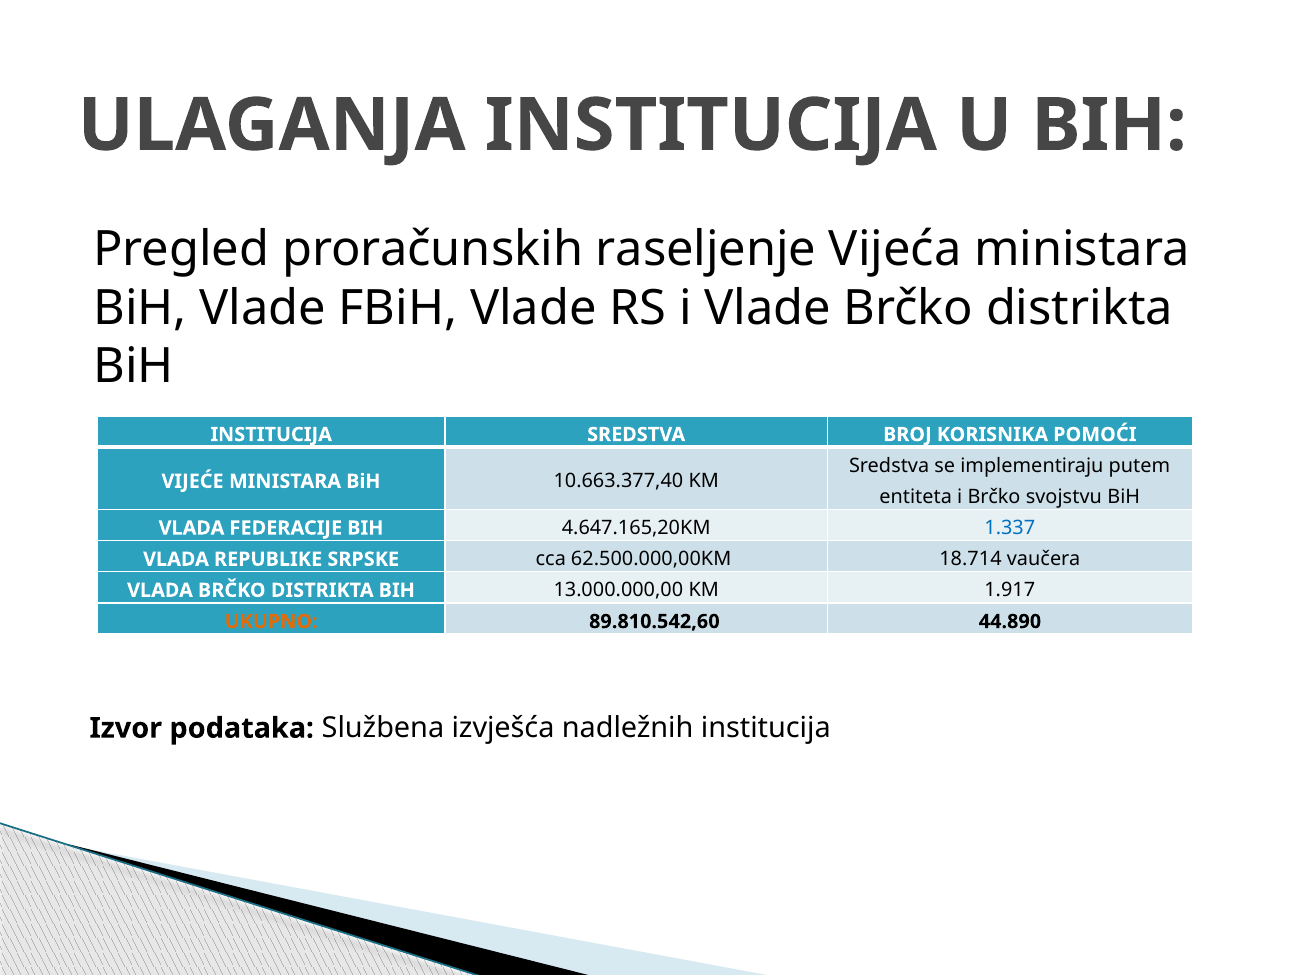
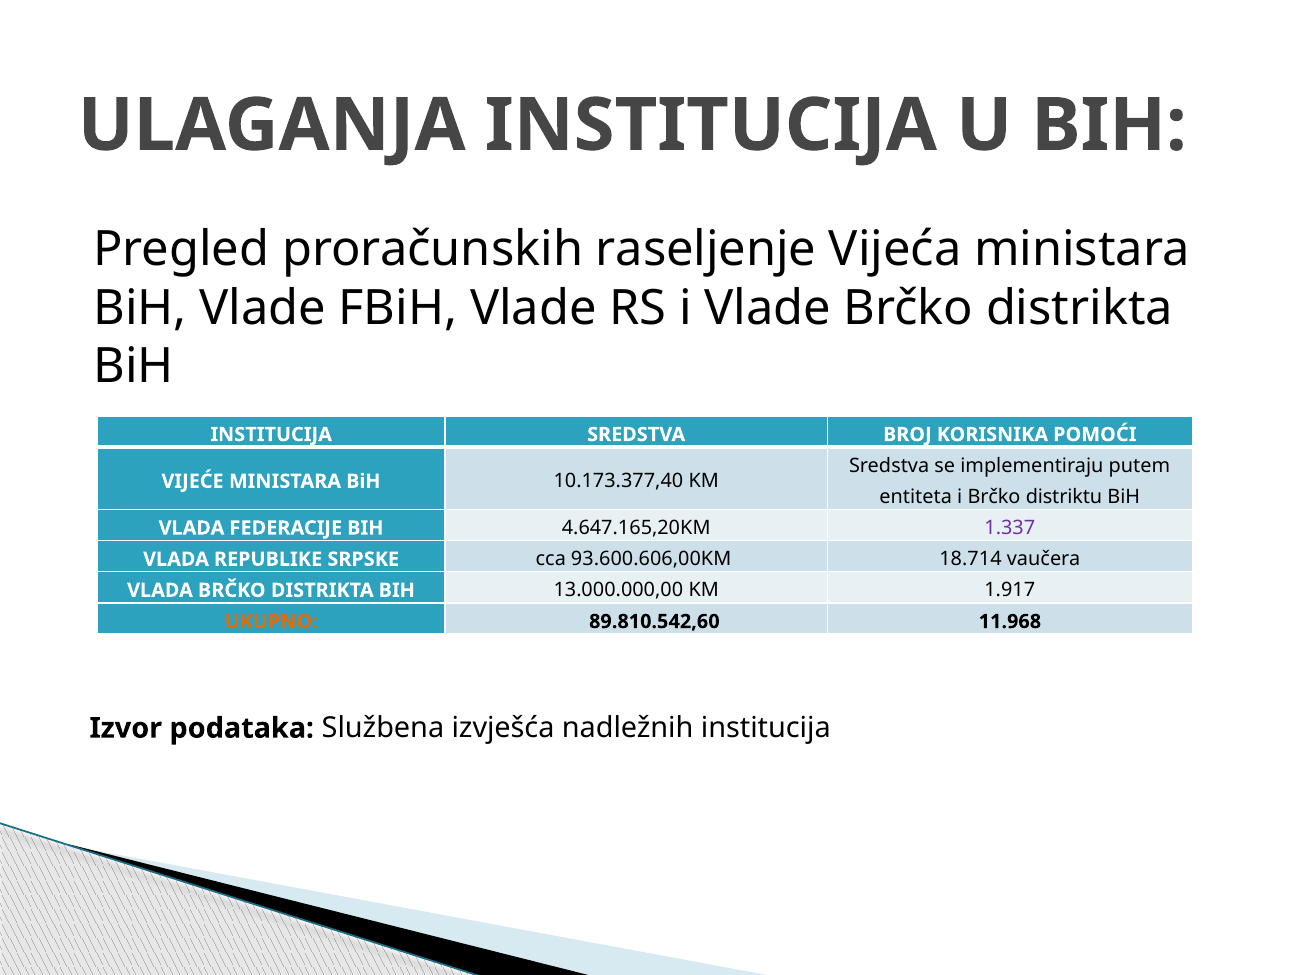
10.663.377,40: 10.663.377,40 -> 10.173.377,40
svojstvu: svojstvu -> distriktu
1.337 colour: blue -> purple
62.500.000,00KM: 62.500.000,00KM -> 93.600.606,00KM
44.890: 44.890 -> 11.968
